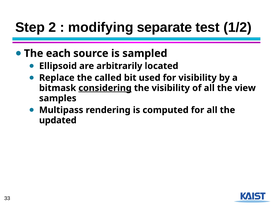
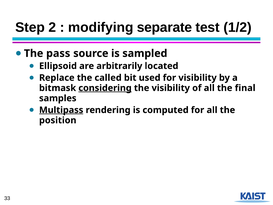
each: each -> pass
view: view -> final
Multipass underline: none -> present
updated: updated -> position
